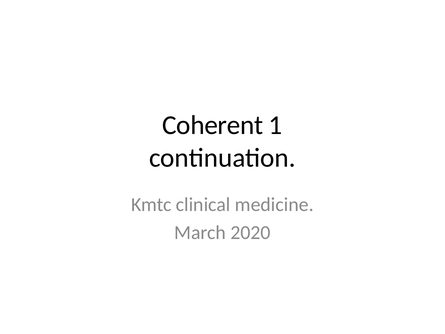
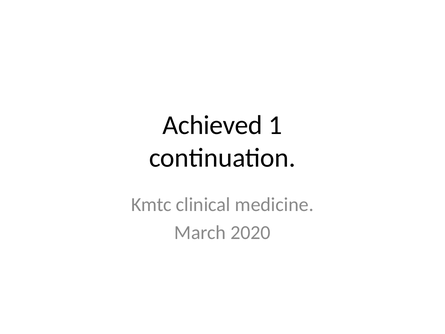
Coherent: Coherent -> Achieved
